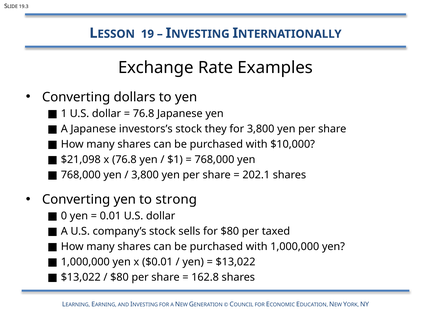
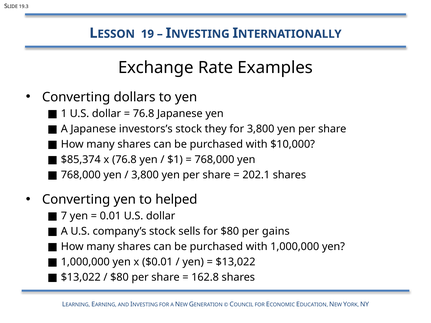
$21,098: $21,098 -> $85,374
strong: strong -> helped
0: 0 -> 7
taxed: taxed -> gains
